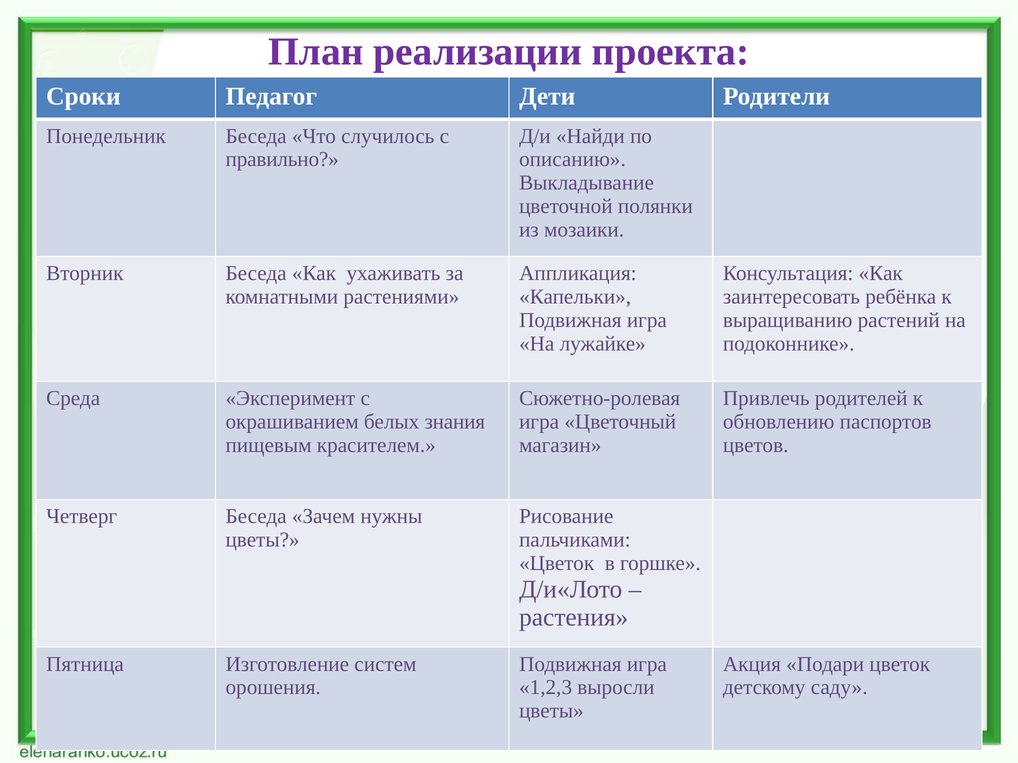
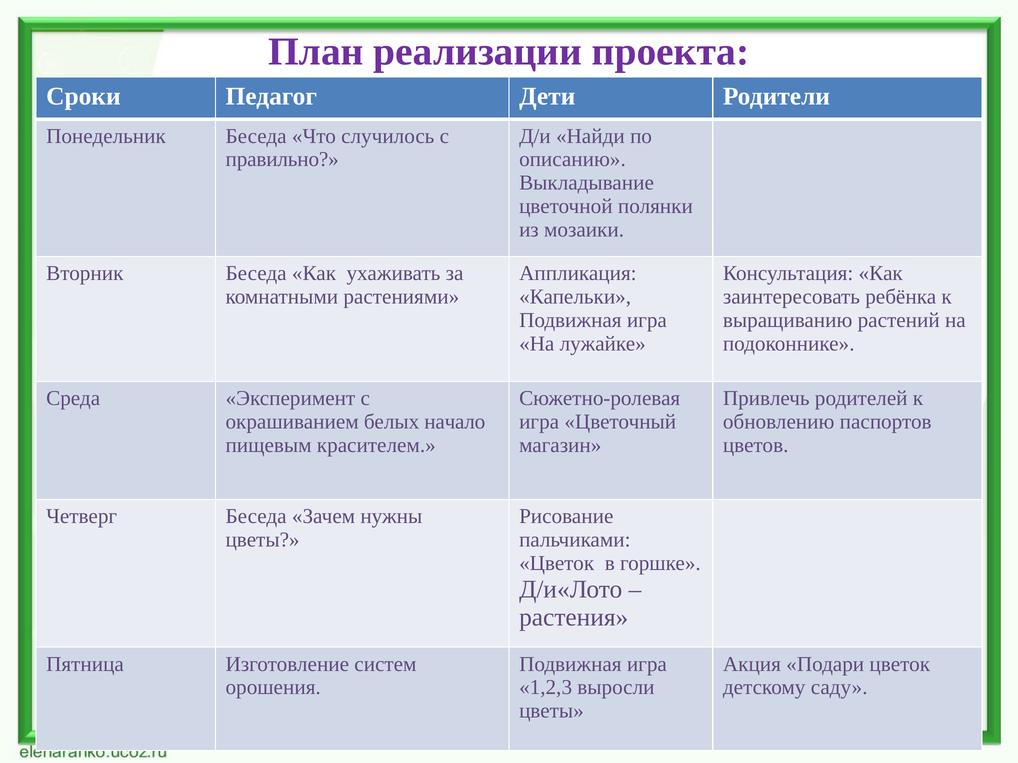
знания: знания -> начало
